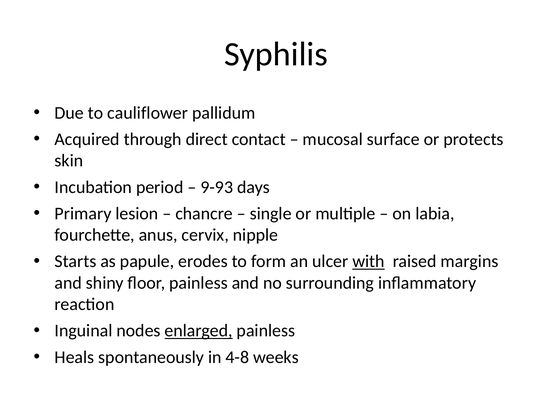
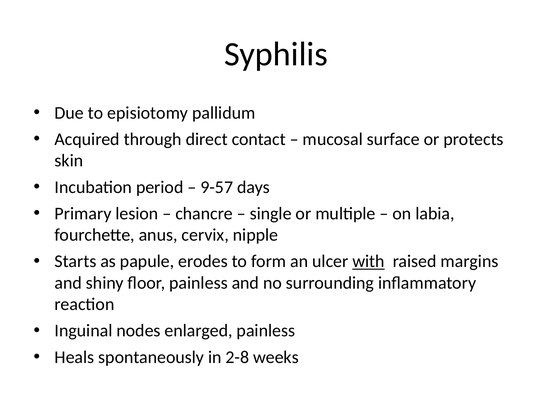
cauliflower: cauliflower -> episiotomy
9-93: 9-93 -> 9-57
enlarged underline: present -> none
4-8: 4-8 -> 2-8
